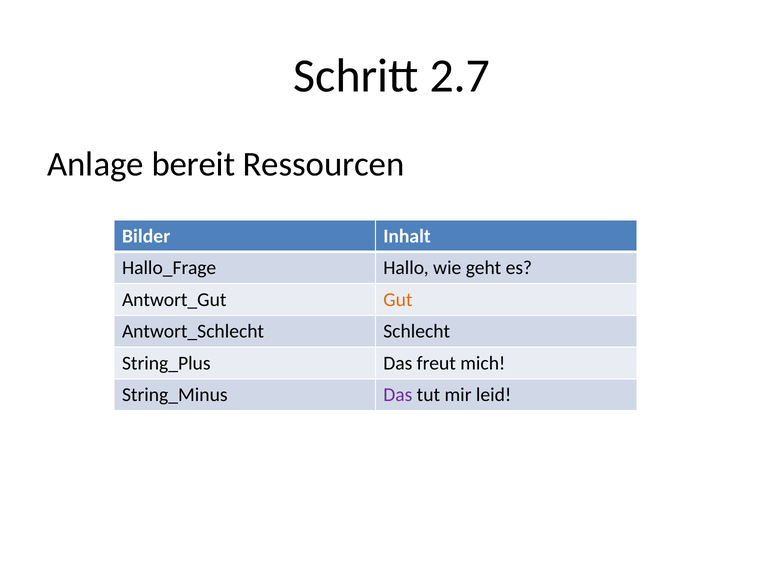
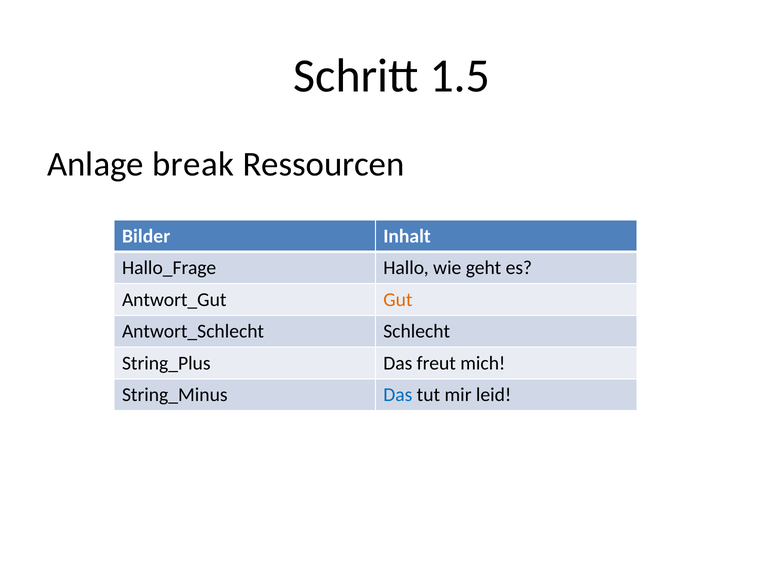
2.7: 2.7 -> 1.5
bereit: bereit -> break
Das at (398, 395) colour: purple -> blue
